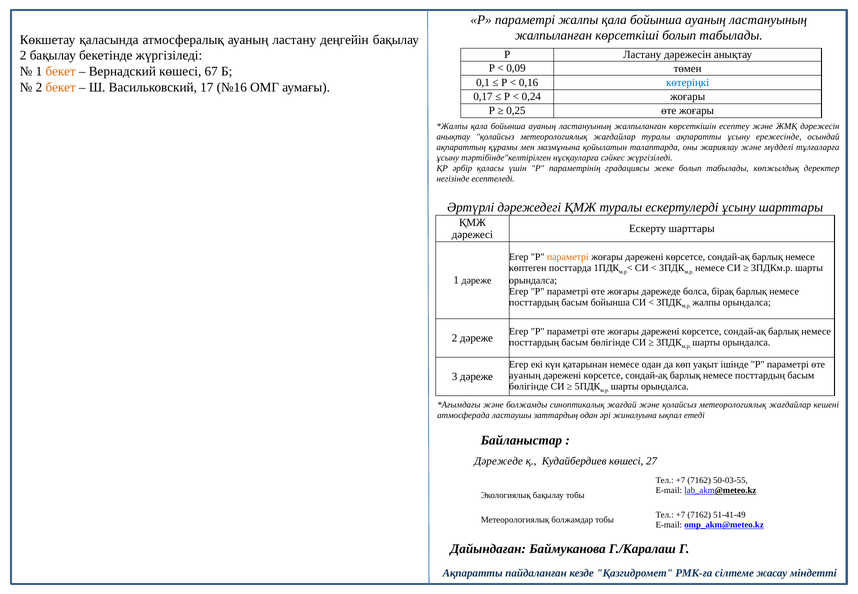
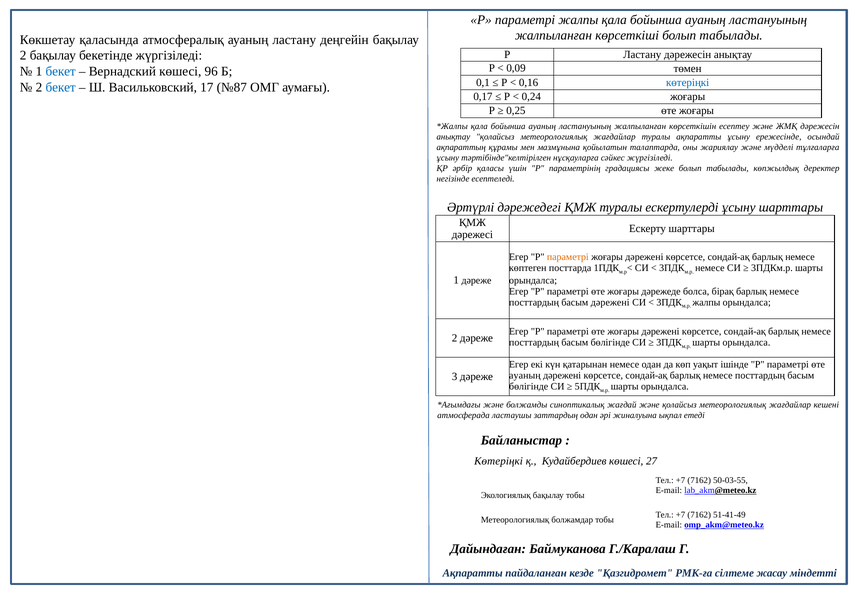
бекет at (61, 71) colour: orange -> blue
67: 67 -> 96
бекет at (61, 87) colour: orange -> blue
№16: №16 -> №87
басым бойынша: бойынша -> дәрежені
Дәрежеде at (499, 461): Дәрежеде -> Көтеріңкі
